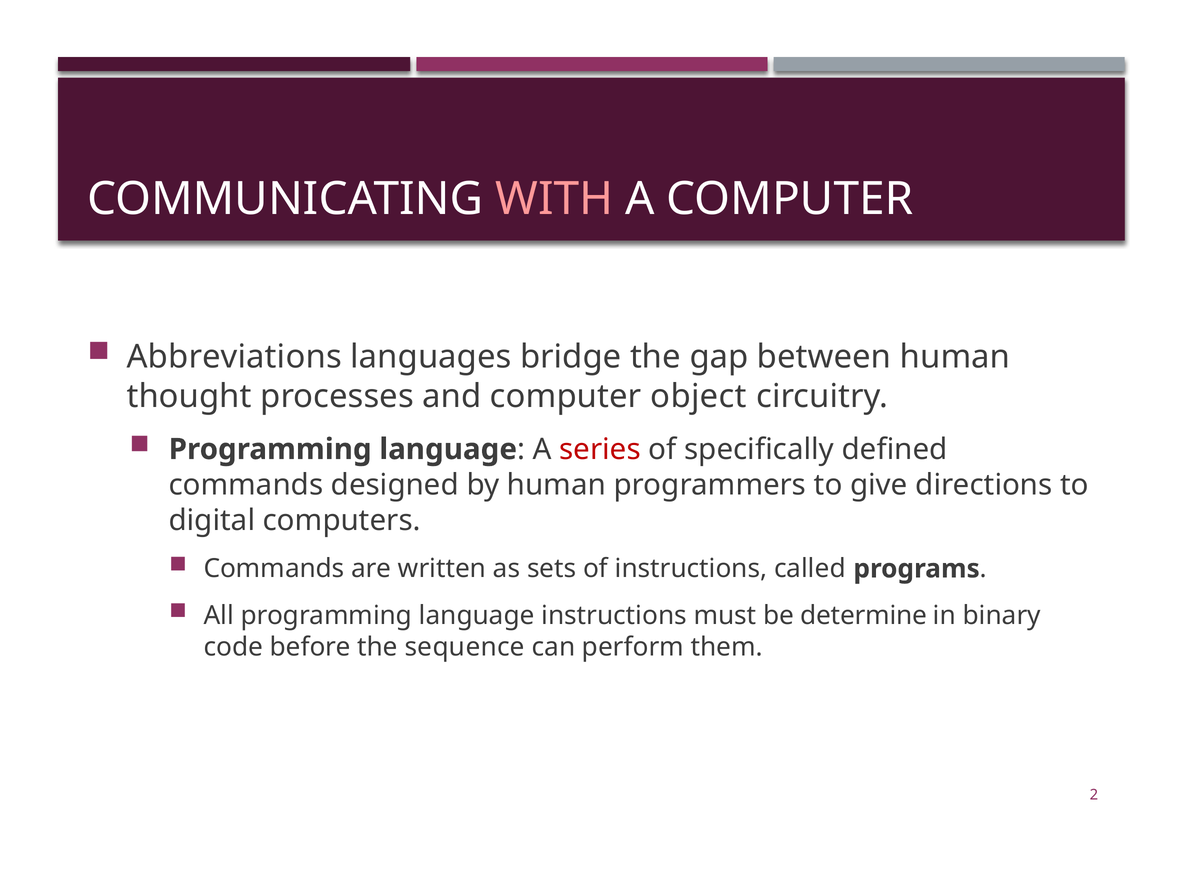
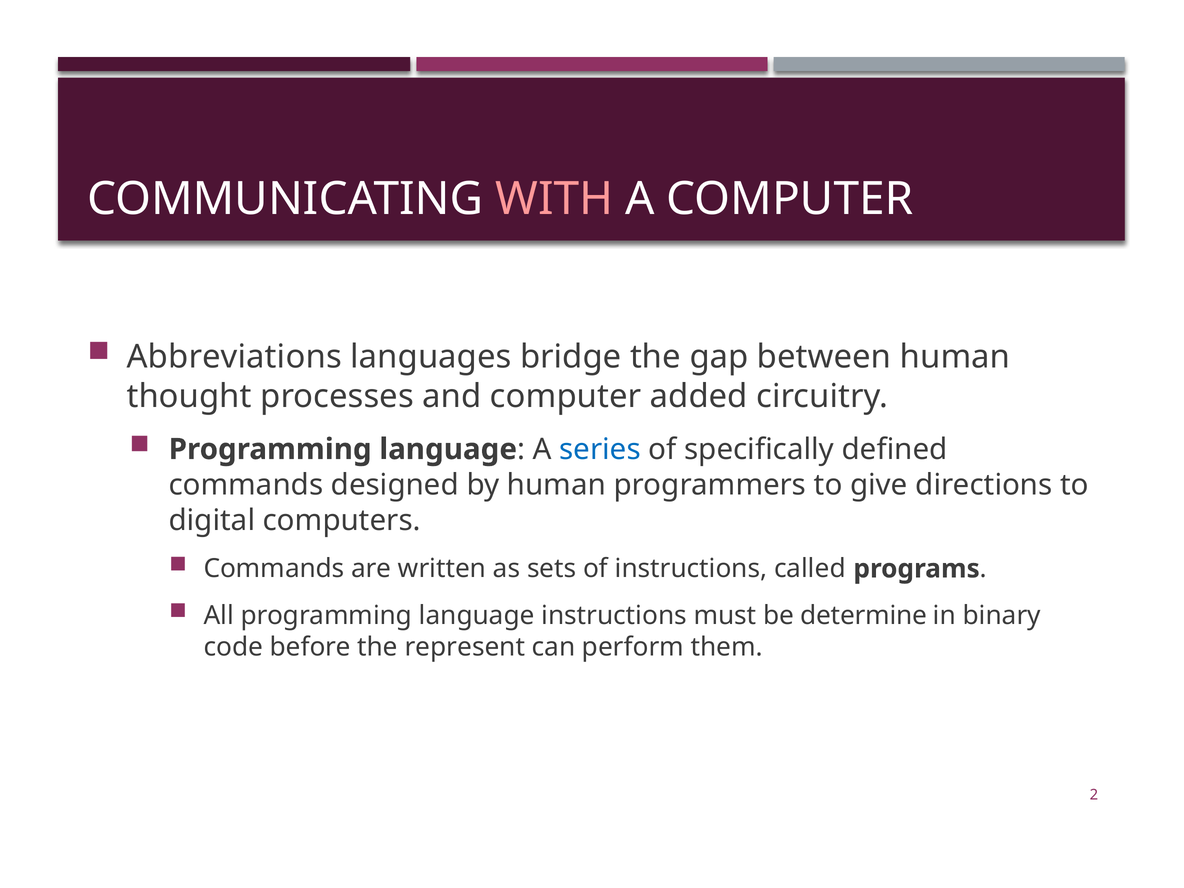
object: object -> added
series colour: red -> blue
sequence: sequence -> represent
